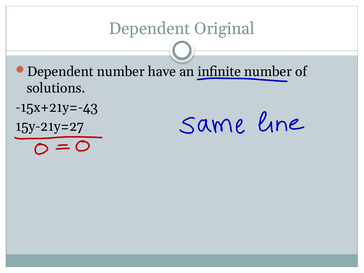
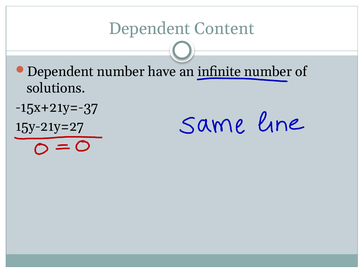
Original: Original -> Content
-15x+21y=-43: -15x+21y=-43 -> -15x+21y=-37
